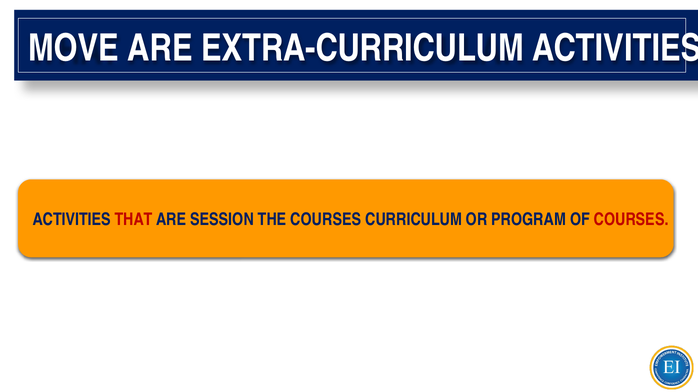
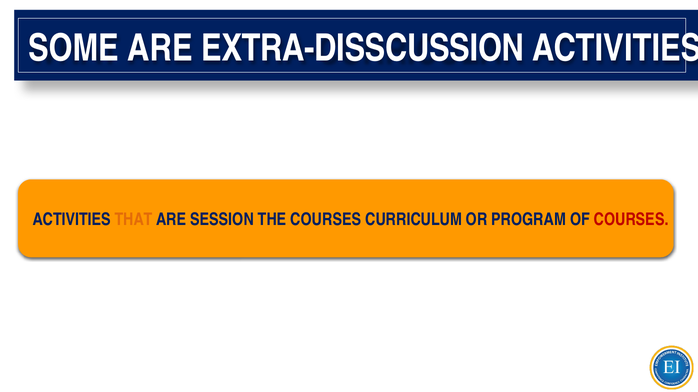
MOVE: MOVE -> SOME
EXTRA-CURRICULUM: EXTRA-CURRICULUM -> EXTRA-DISSCUSSION
THAT colour: red -> orange
